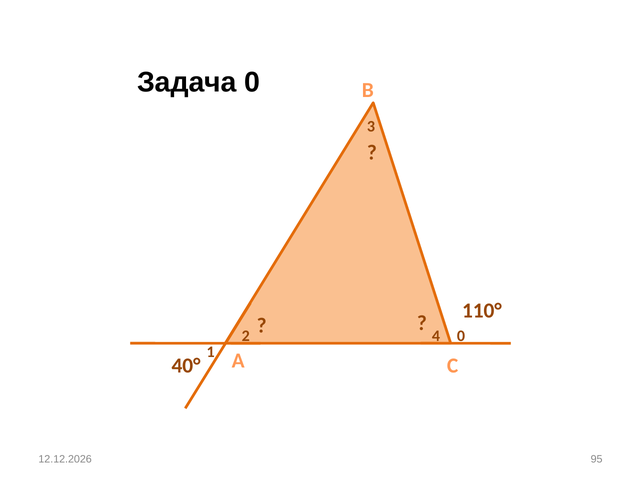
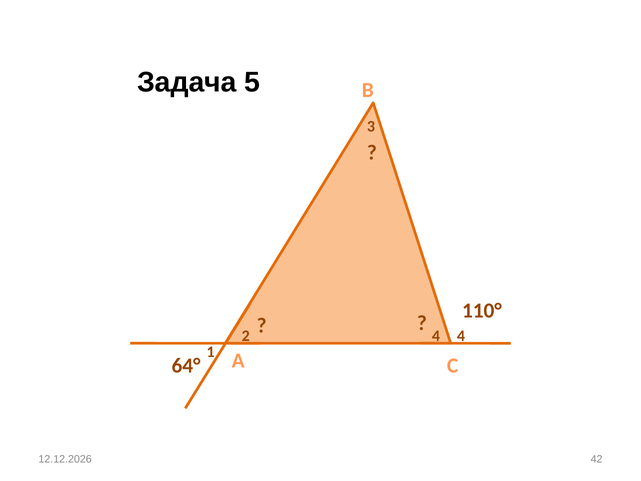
Задача 0: 0 -> 5
4 0: 0 -> 4
40°: 40° -> 64°
95: 95 -> 42
